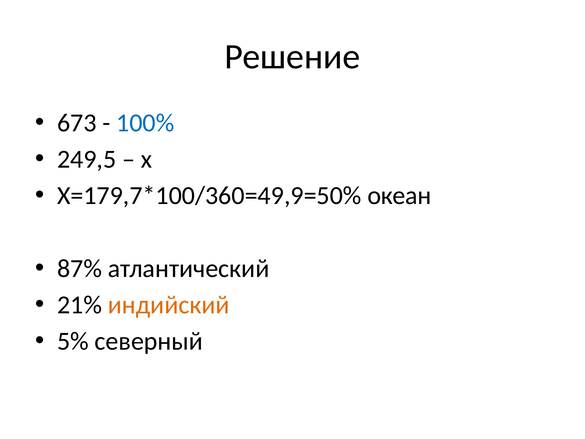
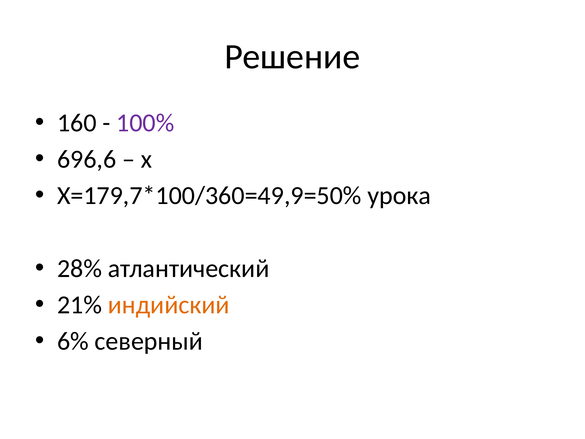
673: 673 -> 160
100% colour: blue -> purple
249,5: 249,5 -> 696,6
океан: океан -> урока
87%: 87% -> 28%
5%: 5% -> 6%
